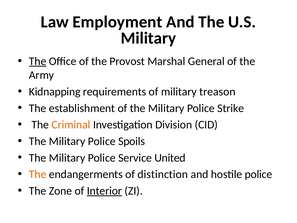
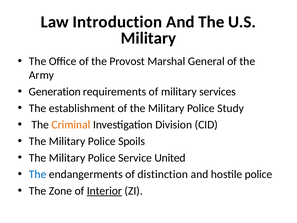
Employment: Employment -> Introduction
The at (38, 61) underline: present -> none
Kidnapping: Kidnapping -> Generation
treason: treason -> services
Strike: Strike -> Study
The at (38, 174) colour: orange -> blue
